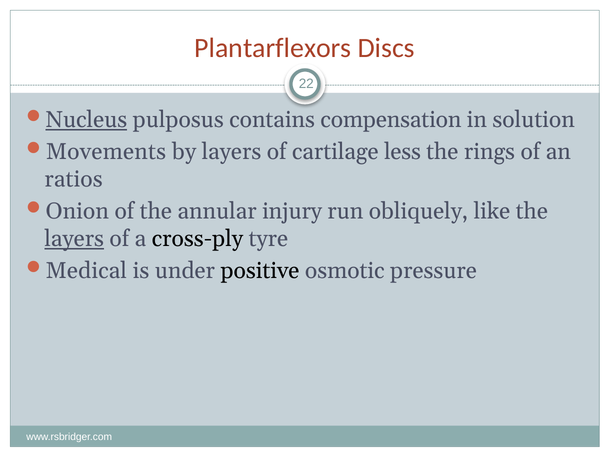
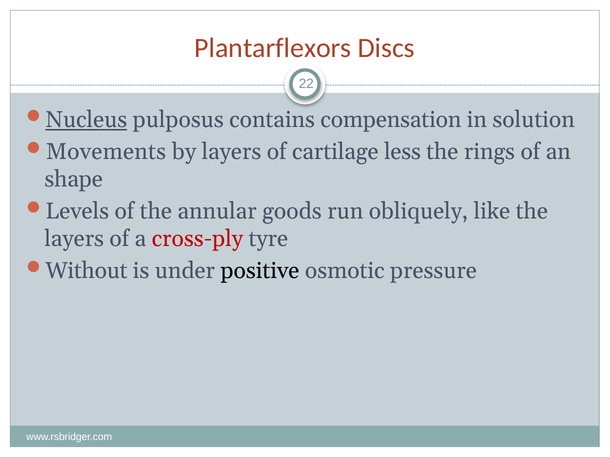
ratios: ratios -> shape
Onion: Onion -> Levels
injury: injury -> goods
layers at (74, 239) underline: present -> none
cross-ply colour: black -> red
Medical: Medical -> Without
